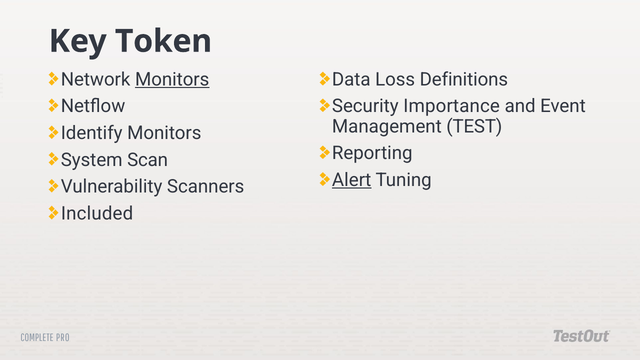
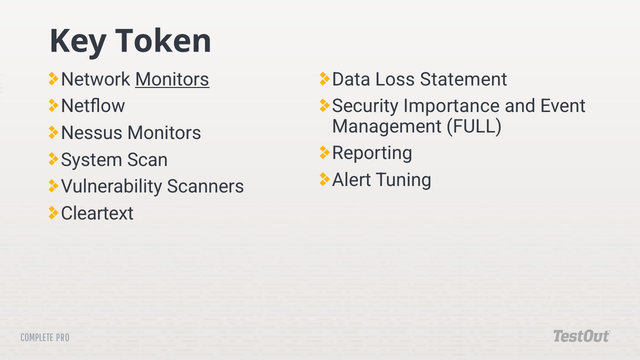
Definitions: Definitions -> Statement
TEST: TEST -> FULL
Identify: Identify -> Nessus
Alert underline: present -> none
Included: Included -> Cleartext
